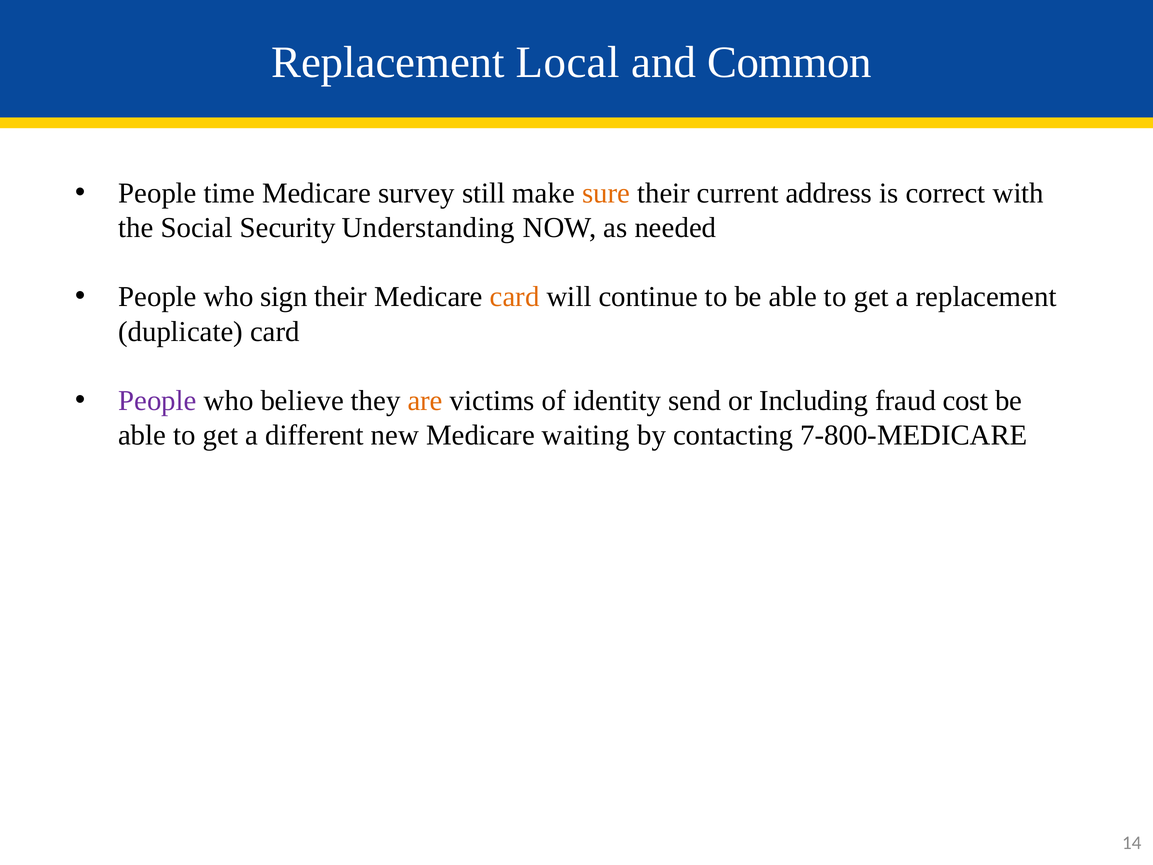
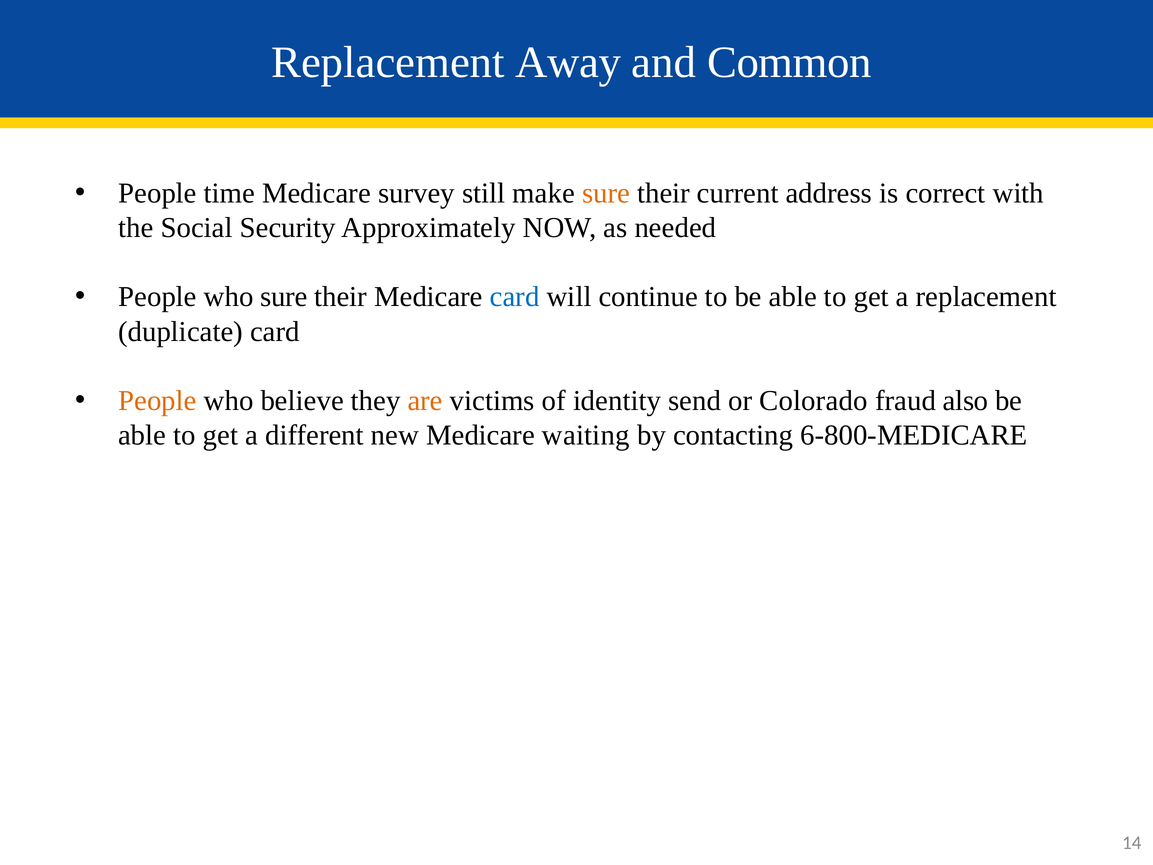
Local: Local -> Away
Understanding: Understanding -> Approximately
who sign: sign -> sure
card at (515, 297) colour: orange -> blue
People at (157, 401) colour: purple -> orange
Including: Including -> Colorado
cost: cost -> also
7-800-MEDICARE: 7-800-MEDICARE -> 6-800-MEDICARE
